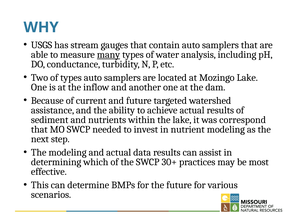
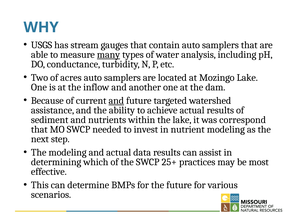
of types: types -> acres
and at (116, 101) underline: none -> present
30+: 30+ -> 25+
